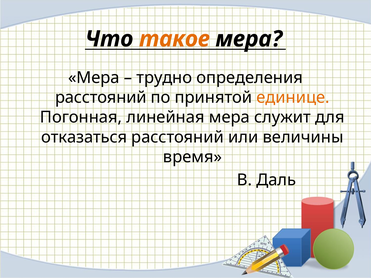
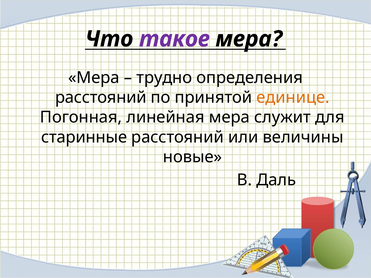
такое colour: orange -> purple
отказаться: отказаться -> старинные
время: время -> новые
